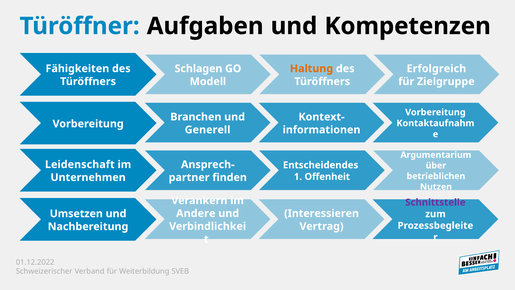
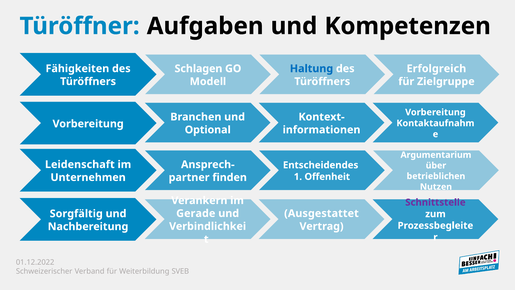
Haltung colour: orange -> blue
Generell: Generell -> Optional
Andere: Andere -> Gerade
Interessieren: Interessieren -> Ausgestattet
Umsetzen: Umsetzen -> Sorgfältig
